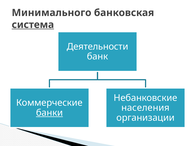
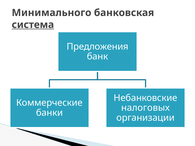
Деятельности: Деятельности -> Предложения
населения: населения -> налоговых
банки underline: present -> none
